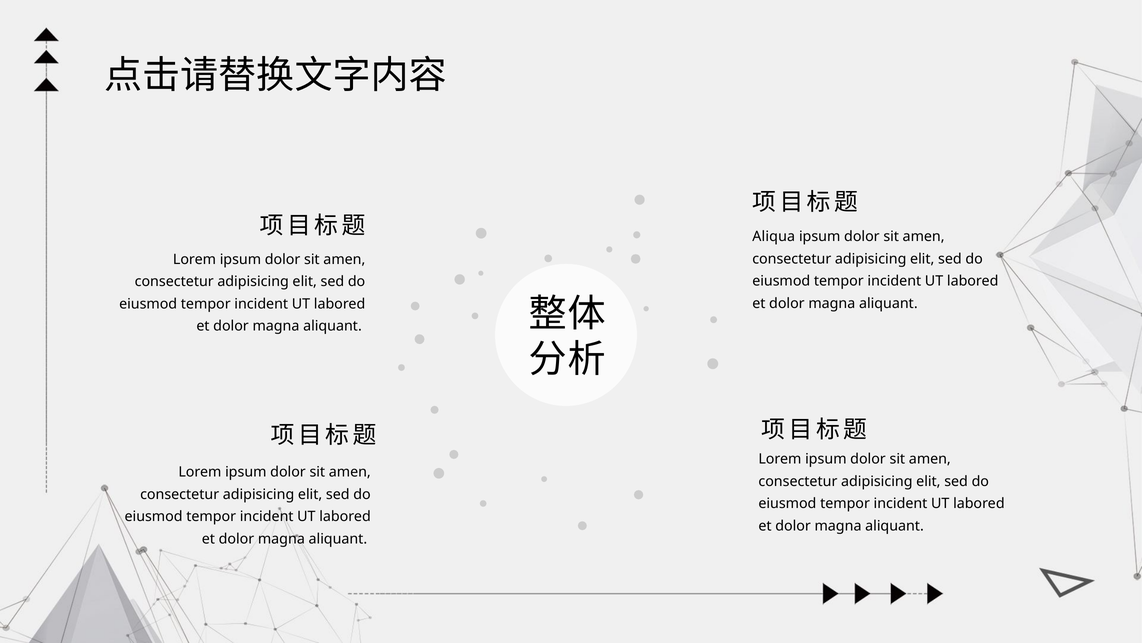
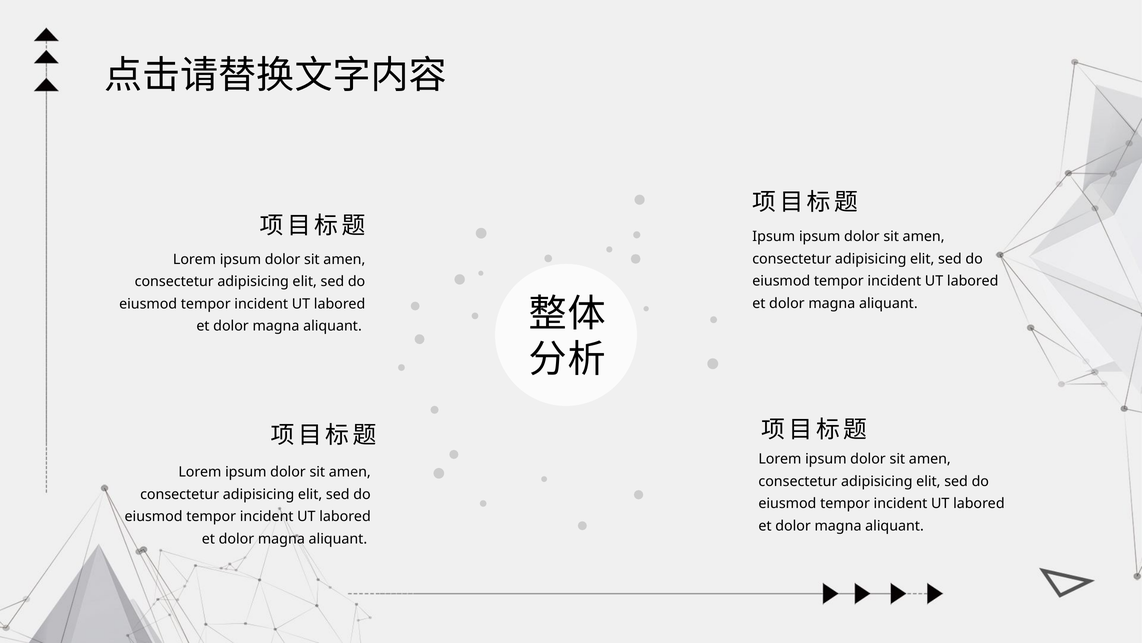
Aliqua at (774, 236): Aliqua -> Ipsum
